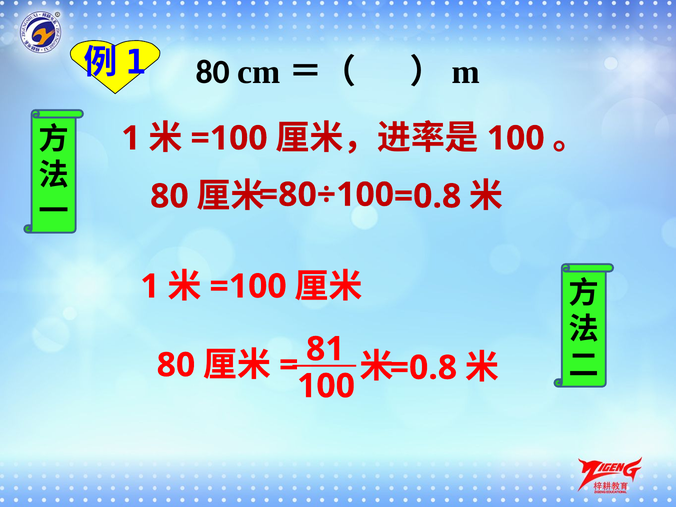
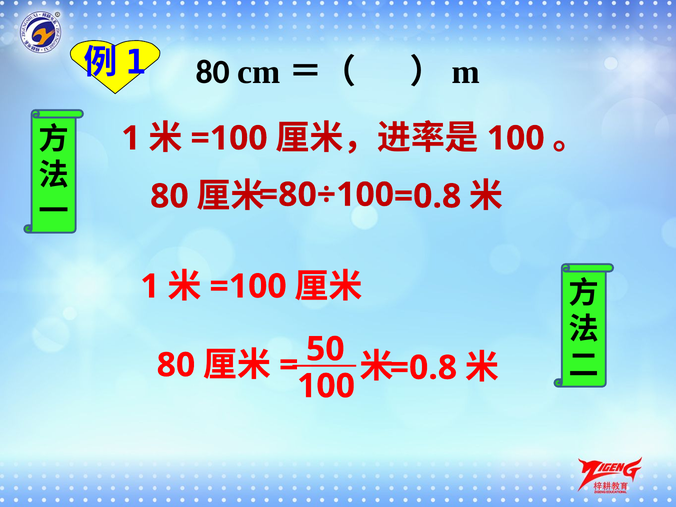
81: 81 -> 50
